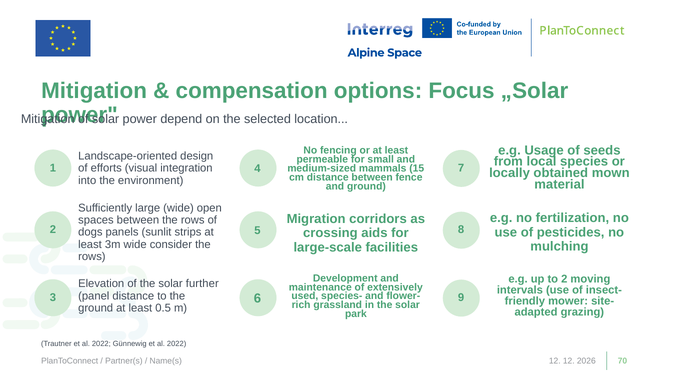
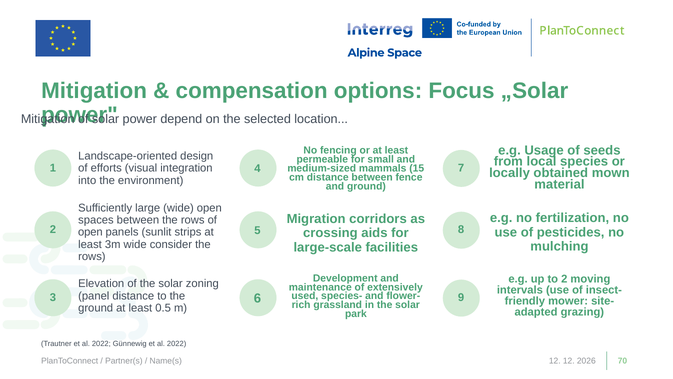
dogs at (90, 232): dogs -> open
further: further -> zoning
